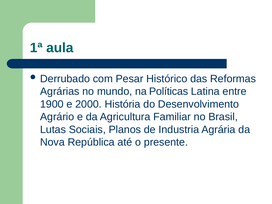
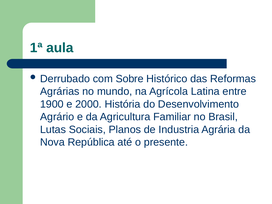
Pesar: Pesar -> Sobre
Políticas: Políticas -> Agrícola
